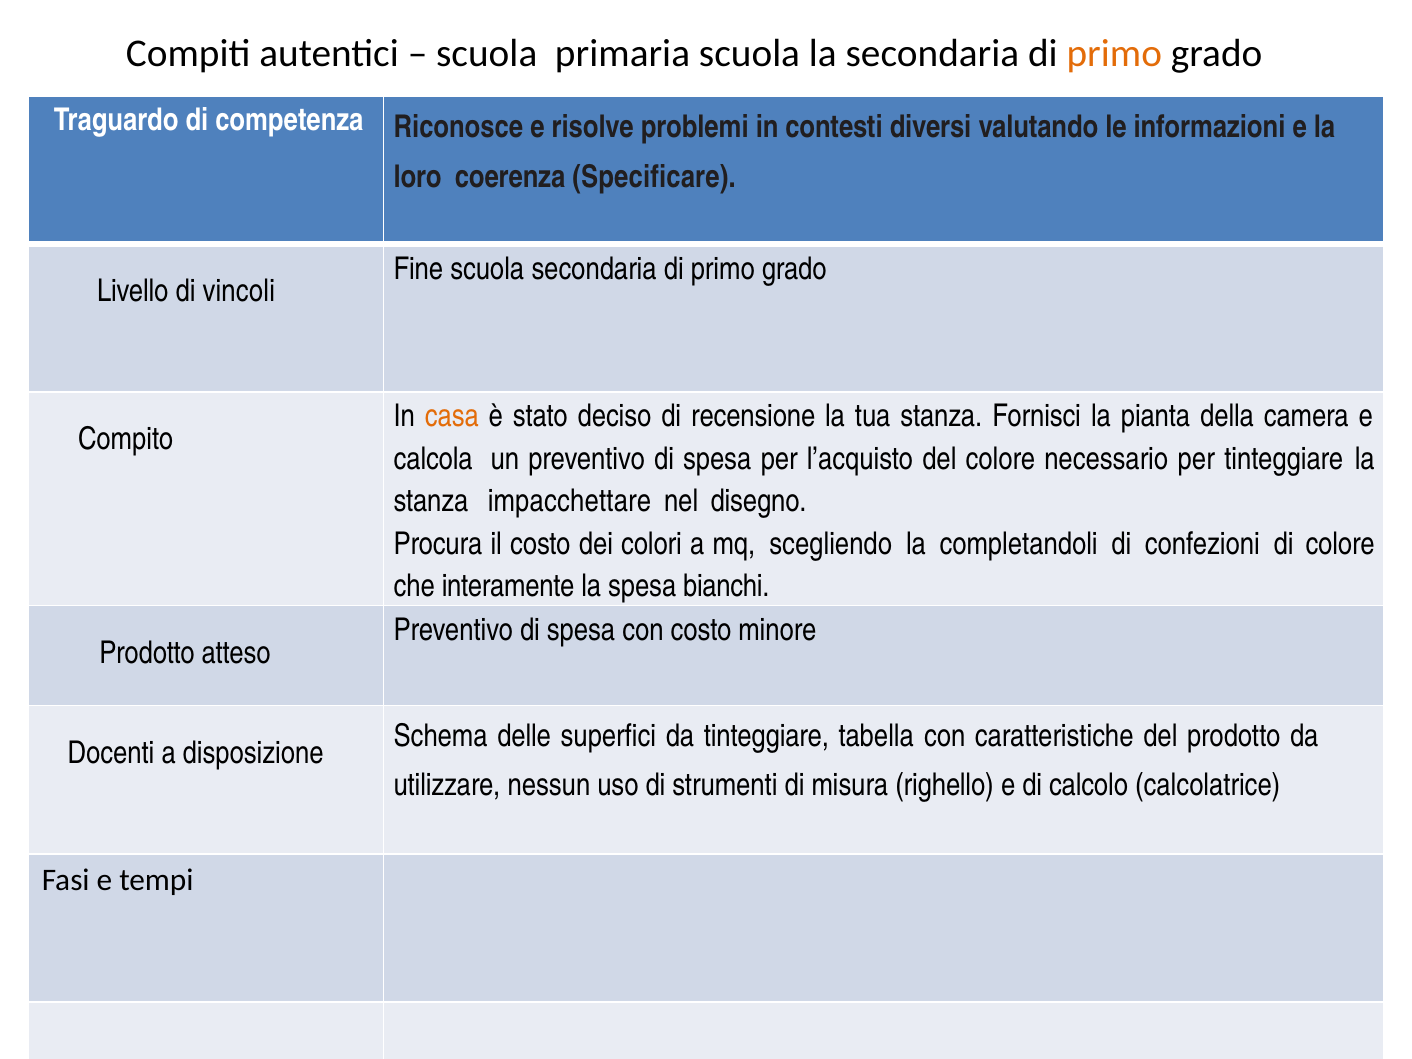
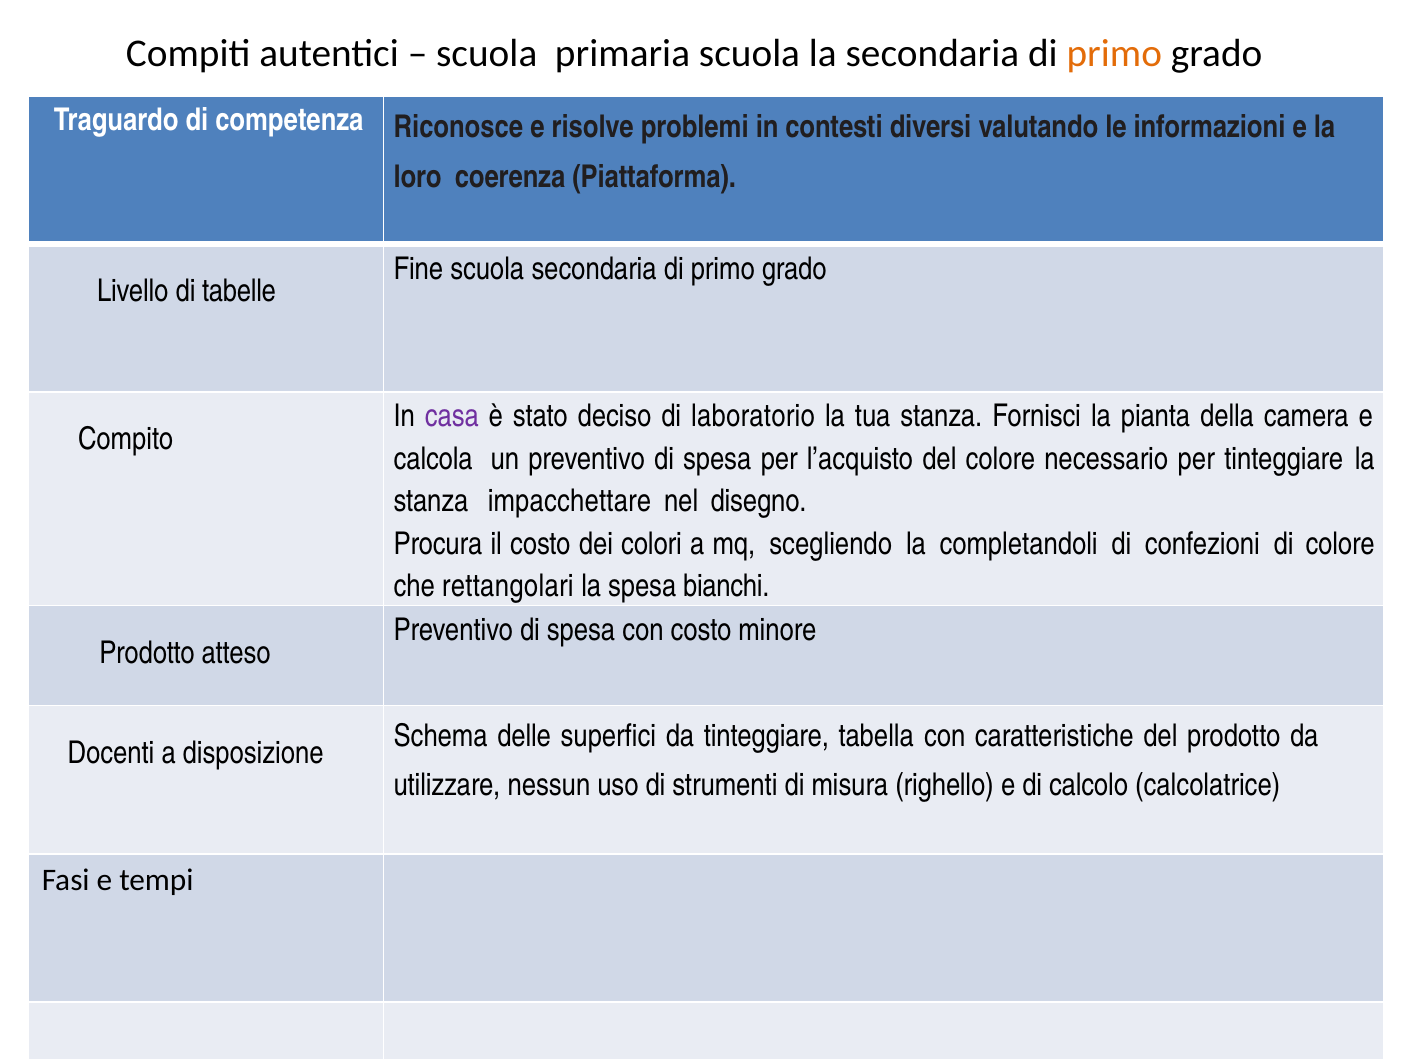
Specificare: Specificare -> Piattaforma
vincoli: vincoli -> tabelle
casa colour: orange -> purple
recensione: recensione -> laboratorio
interamente: interamente -> rettangolari
